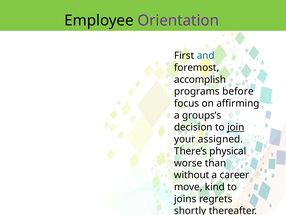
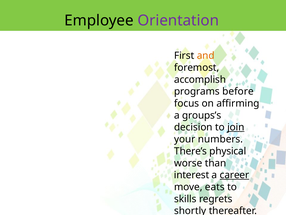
and colour: blue -> orange
assigned: assigned -> numbers
without: without -> interest
career underline: none -> present
kind: kind -> eats
joins: joins -> skills
